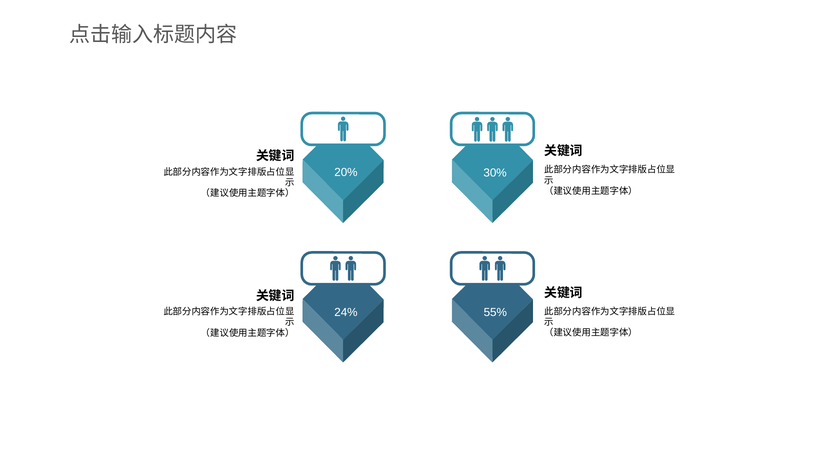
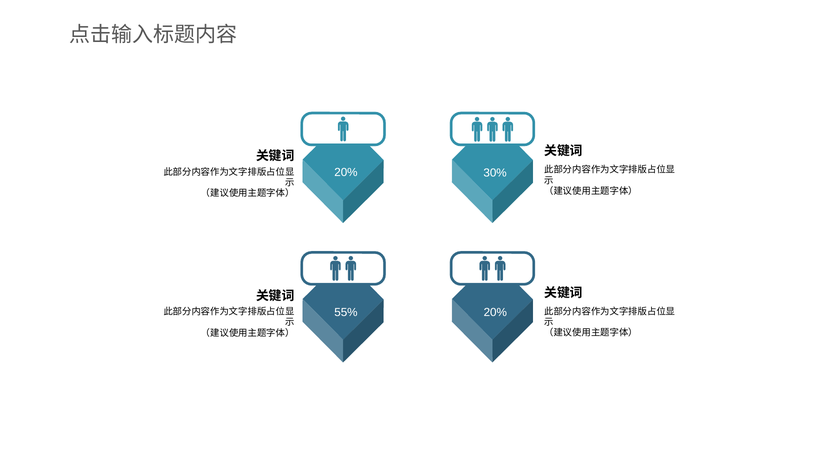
24%: 24% -> 55%
55% at (495, 312): 55% -> 20%
